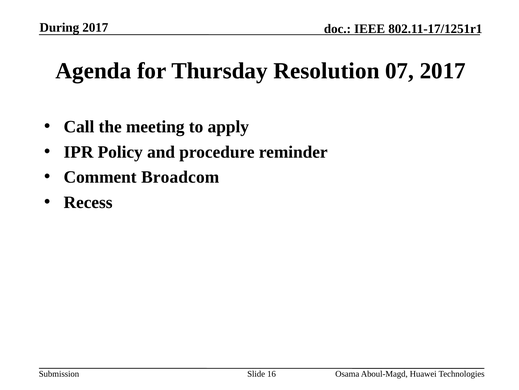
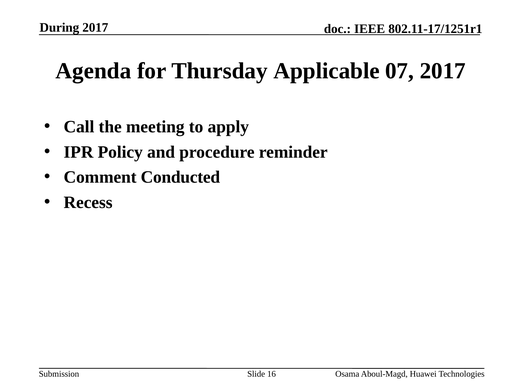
Resolution: Resolution -> Applicable
Broadcom: Broadcom -> Conducted
